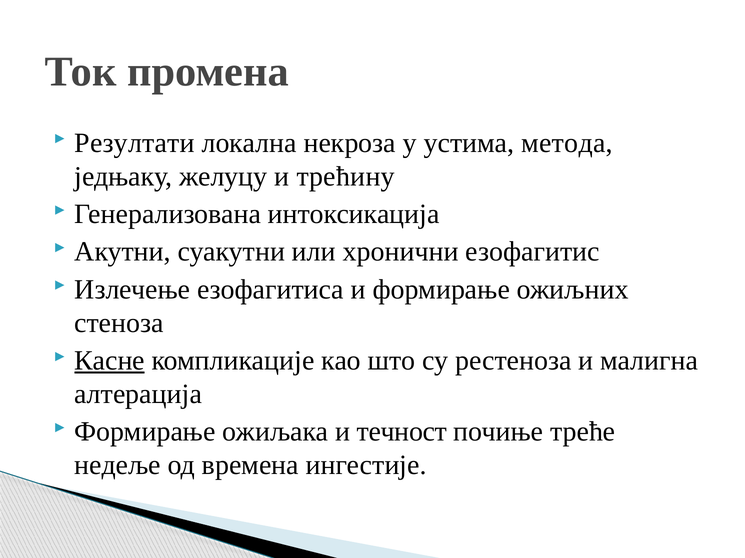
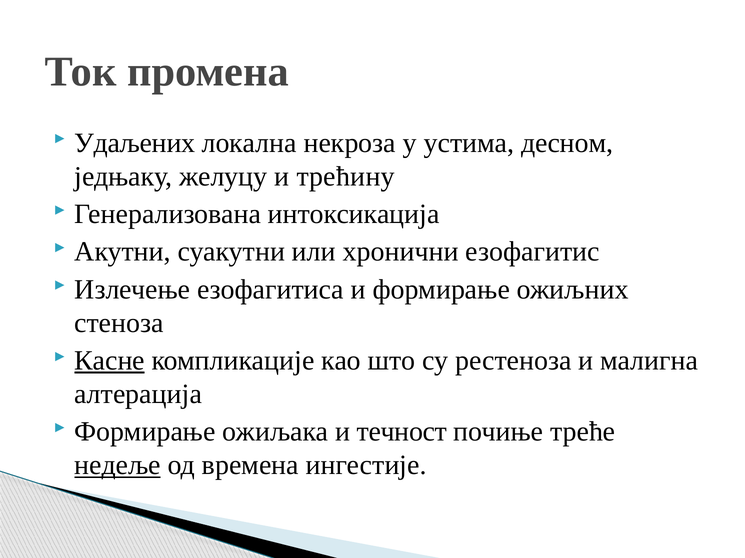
Резултати: Резултати -> Удаљених
метода: метода -> десном
недеље underline: none -> present
